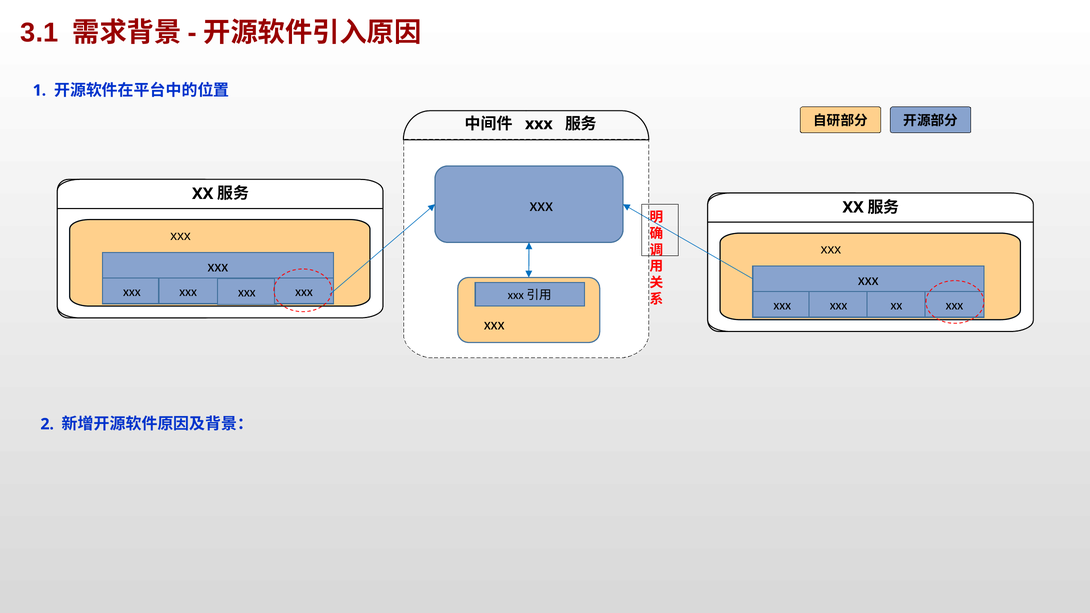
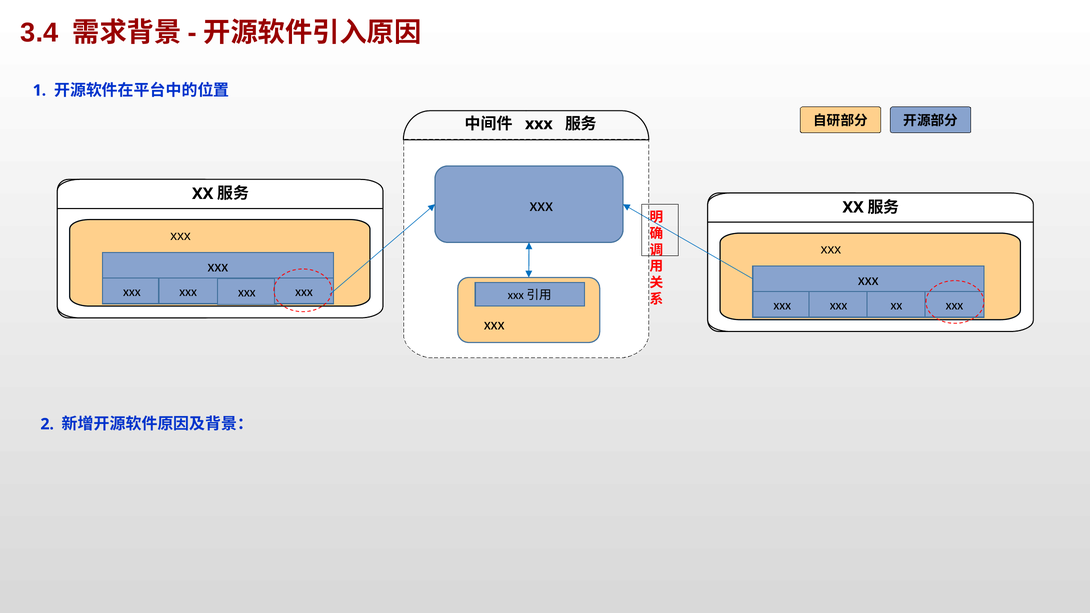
3.1: 3.1 -> 3.4
